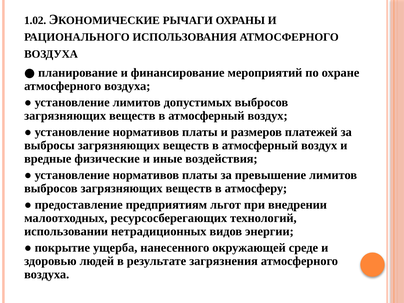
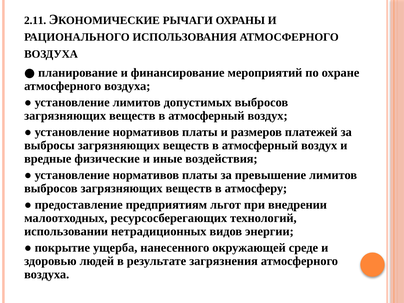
1.02: 1.02 -> 2.11
